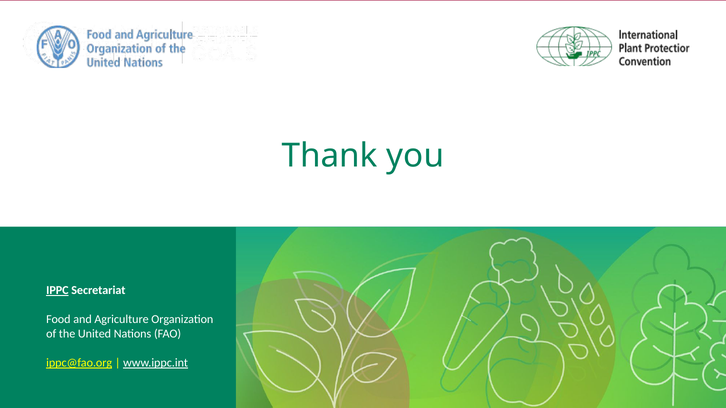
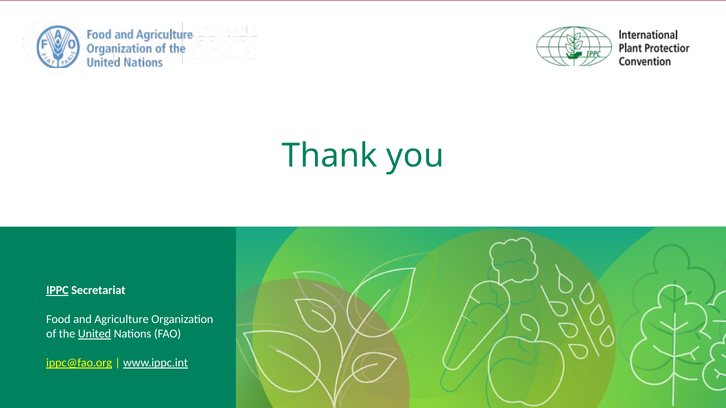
United underline: none -> present
